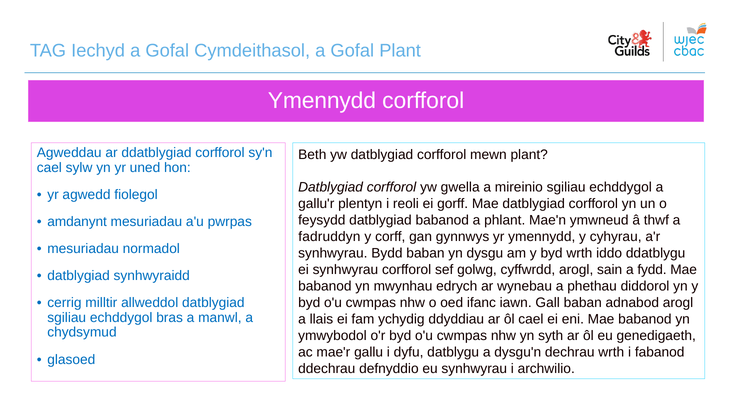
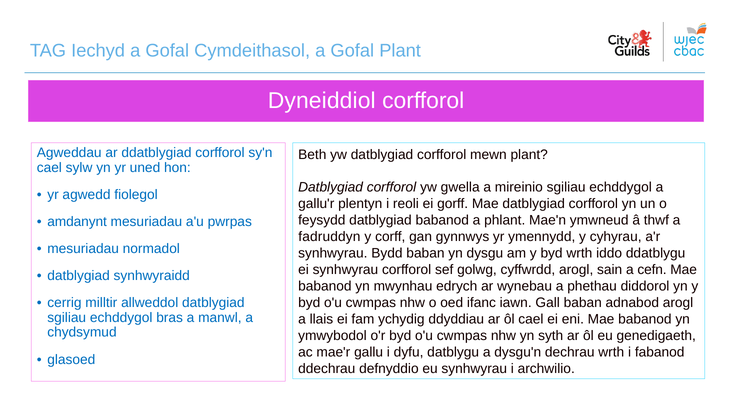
Ymennydd at (322, 101): Ymennydd -> Dyneiddiol
fydd: fydd -> cefn
